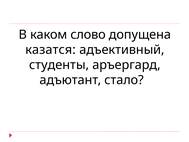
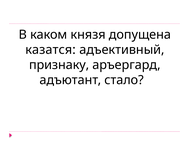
слово: слово -> князя
студенты: студенты -> признаку
